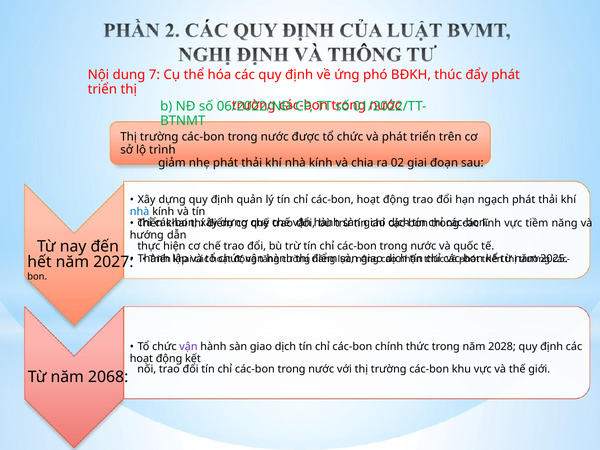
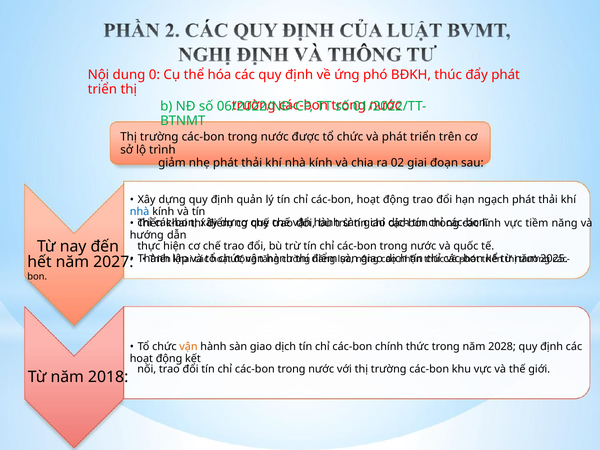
7: 7 -> 0
vận at (188, 347) colour: purple -> orange
2068: 2068 -> 2018
